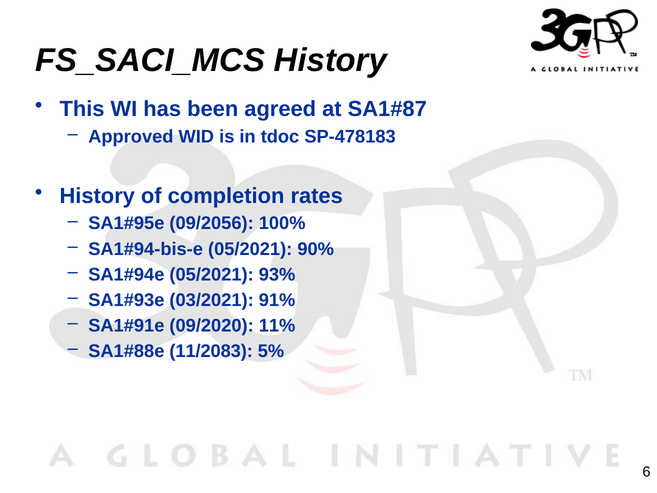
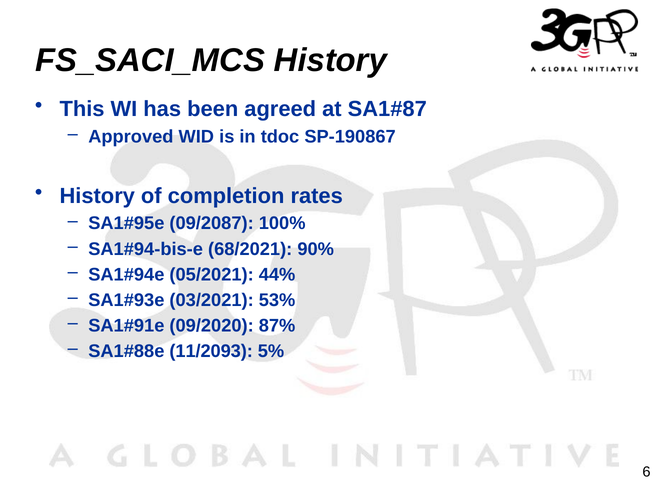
SP-478183: SP-478183 -> SP-190867
09/2056: 09/2056 -> 09/2087
05/2021 at (250, 249): 05/2021 -> 68/2021
93%: 93% -> 44%
91%: 91% -> 53%
11%: 11% -> 87%
11/2083: 11/2083 -> 11/2093
